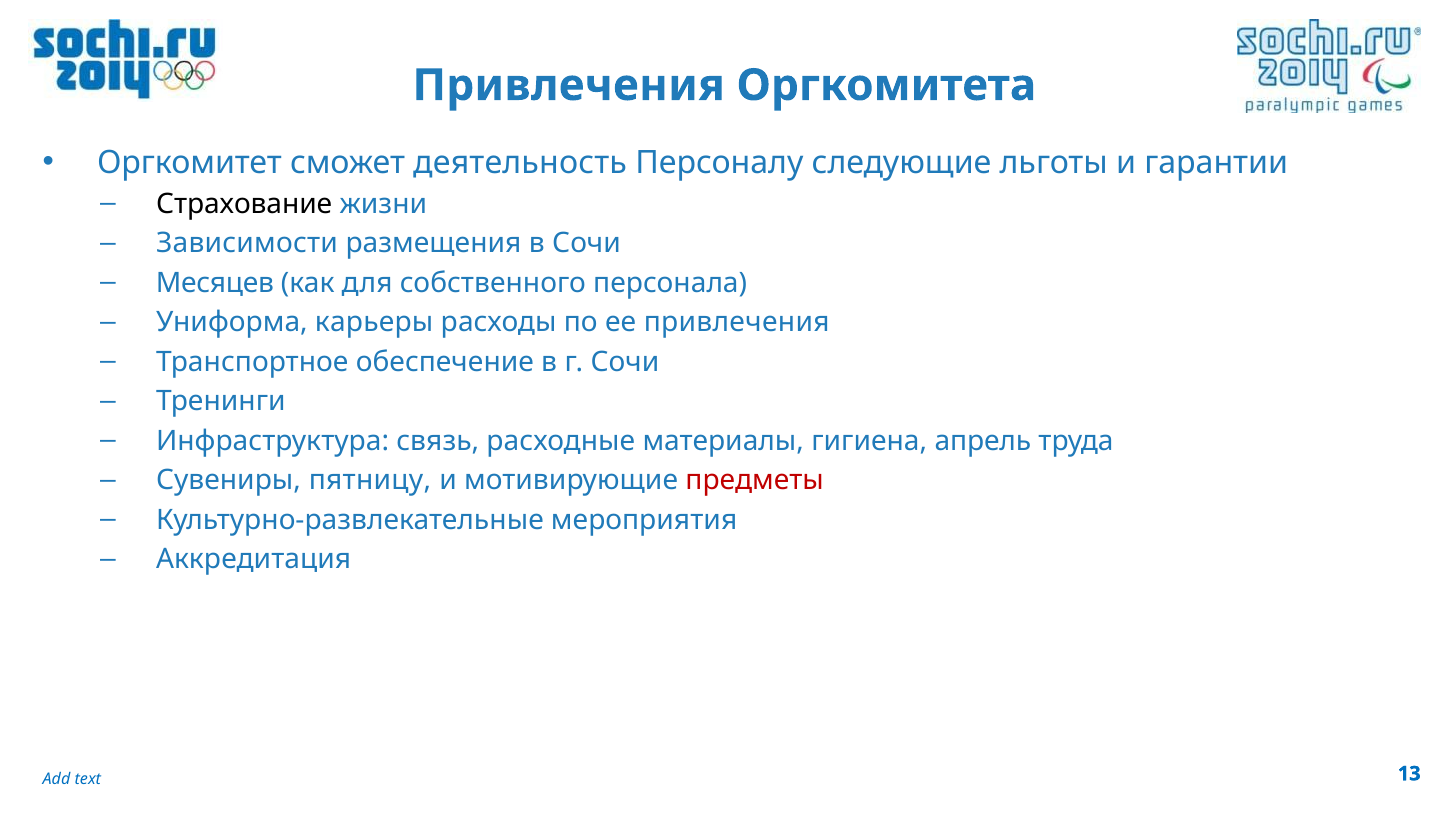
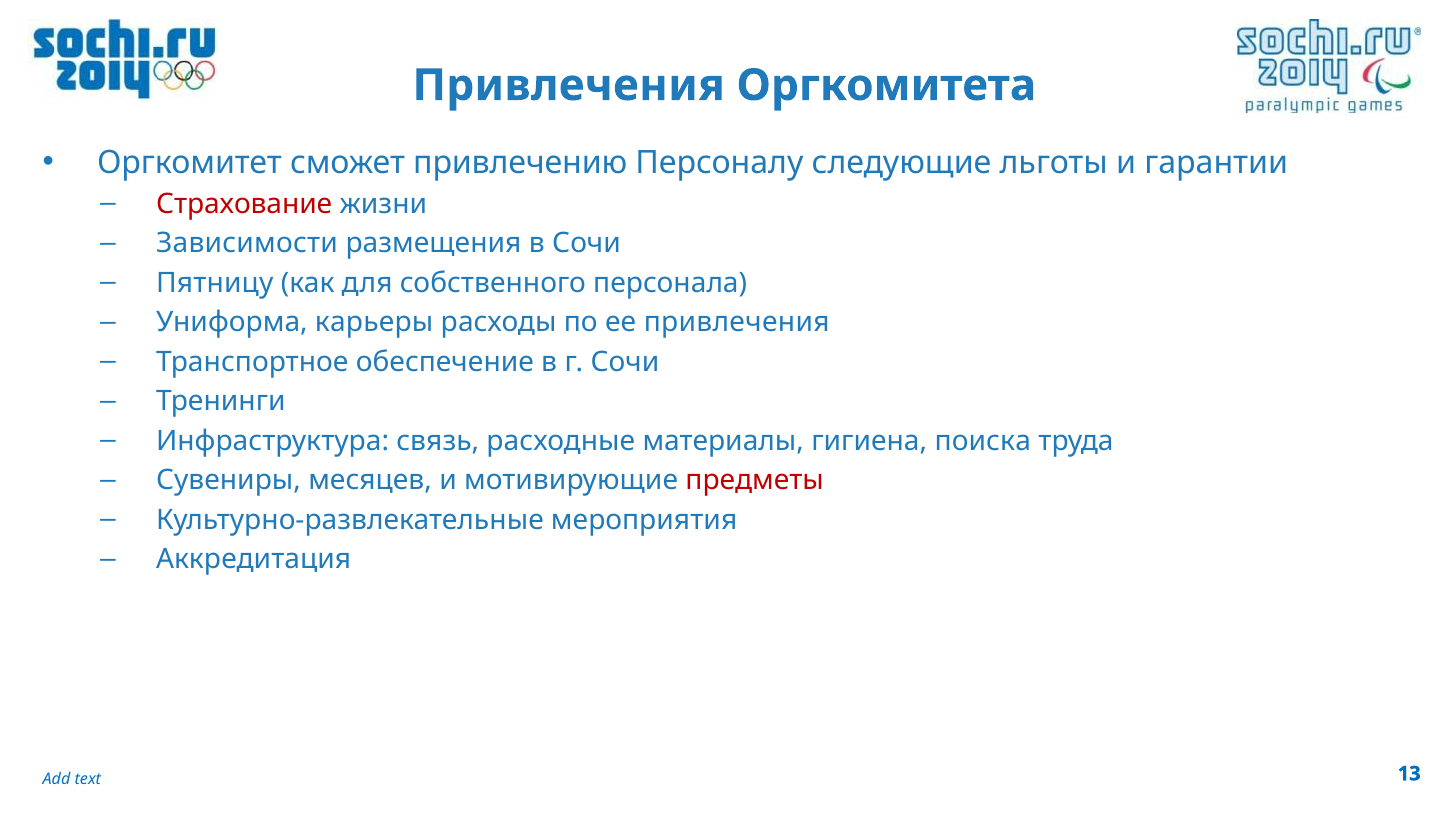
деятельность: деятельность -> привлечению
Страхование colour: black -> red
Месяцев: Месяцев -> Пятницу
апрель: апрель -> поиска
пятницу: пятницу -> месяцев
